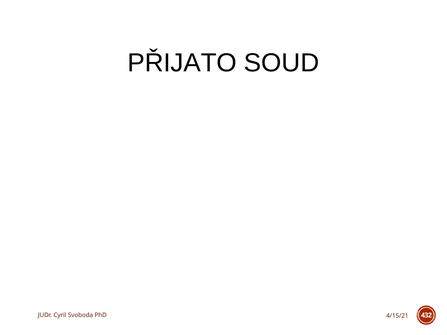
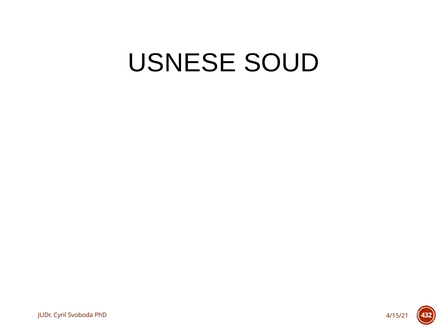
PŘIJATO: PŘIJATO -> USNESE
